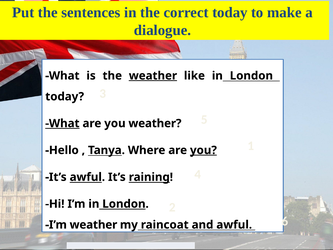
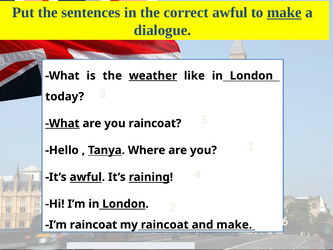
correct today: today -> awful
make at (284, 13) underline: none -> present
you weather: weather -> raincoat
you at (203, 150) underline: present -> none
I’m weather: weather -> raincoat
and awful: awful -> make
